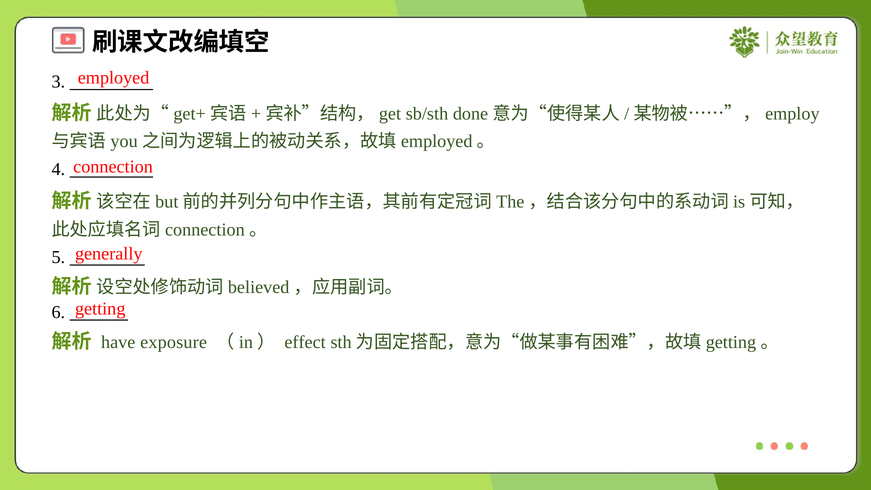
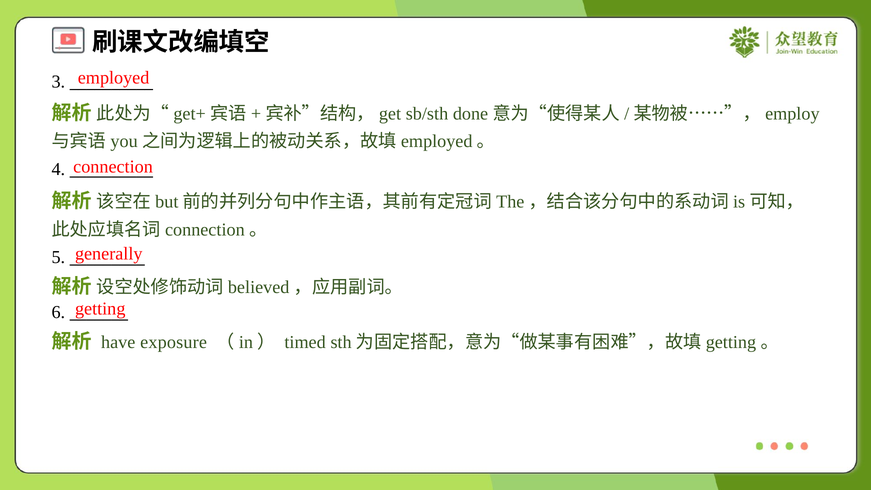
effect: effect -> timed
